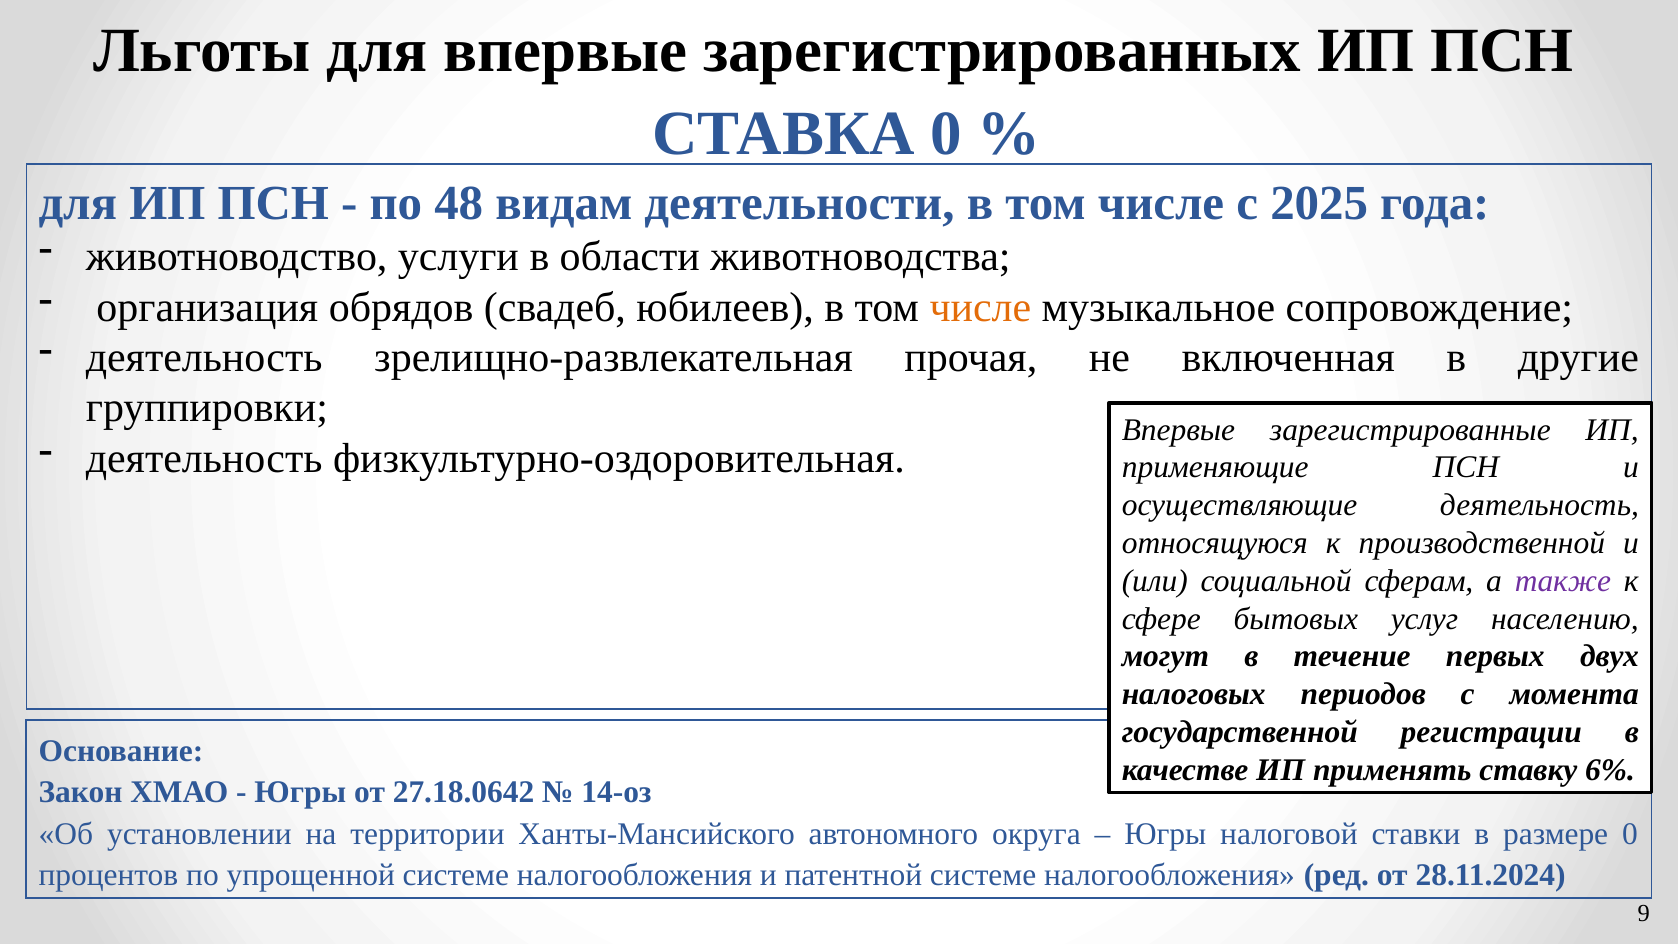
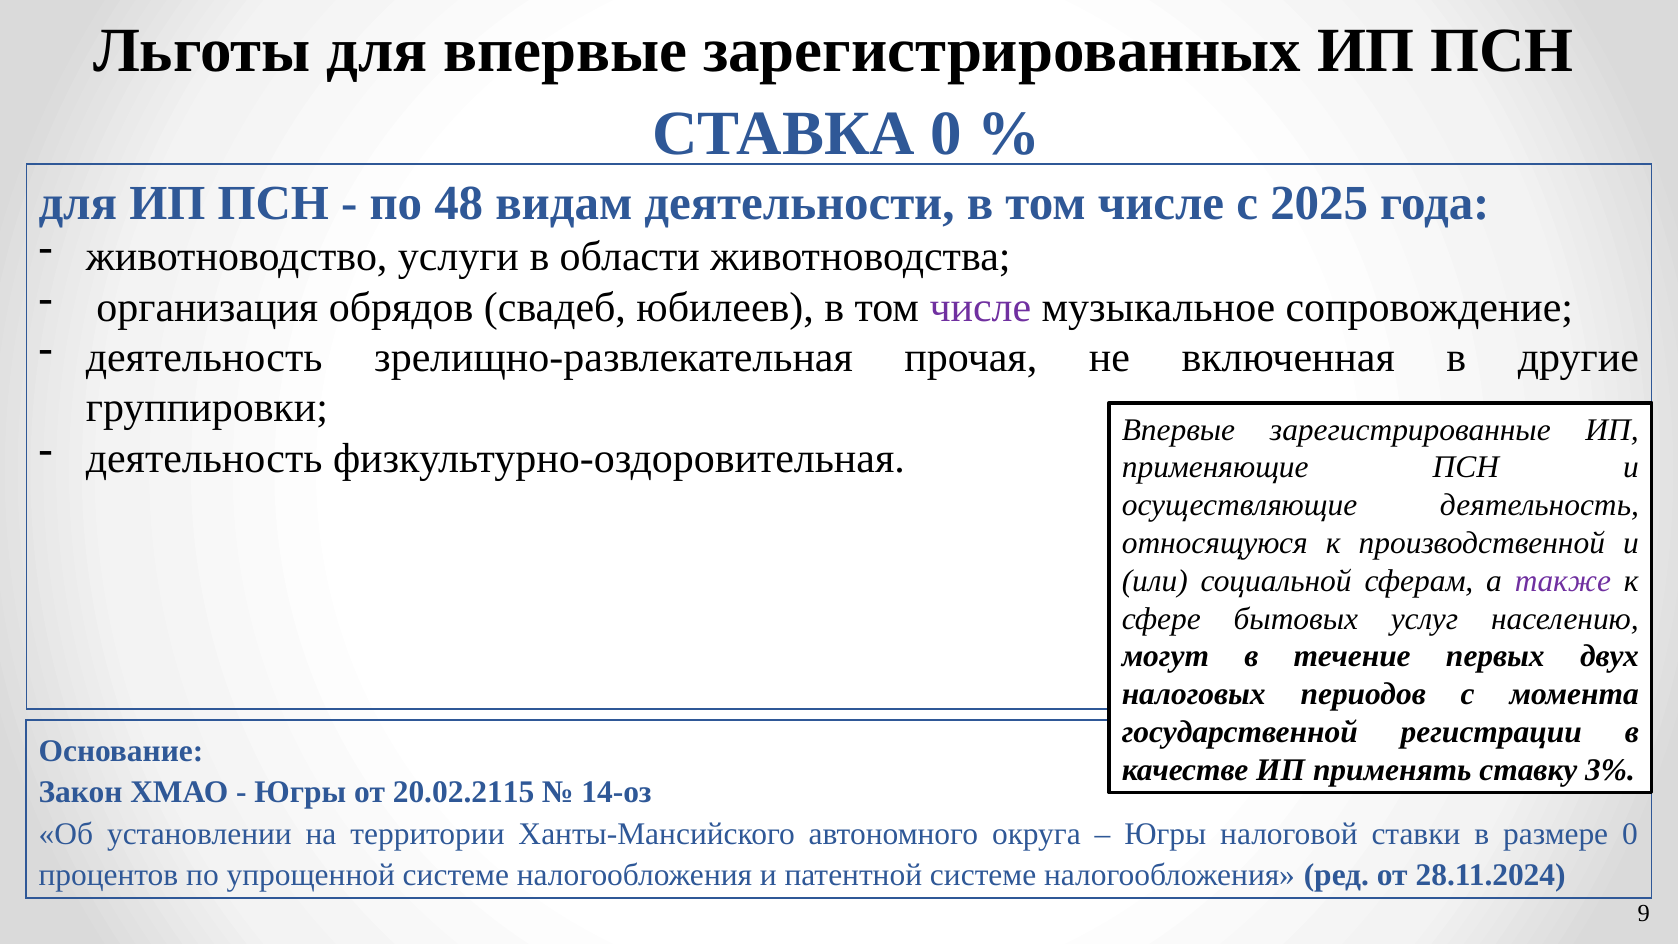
числе at (980, 307) colour: orange -> purple
6%: 6% -> 3%
27.18.0642: 27.18.0642 -> 20.02.2115
